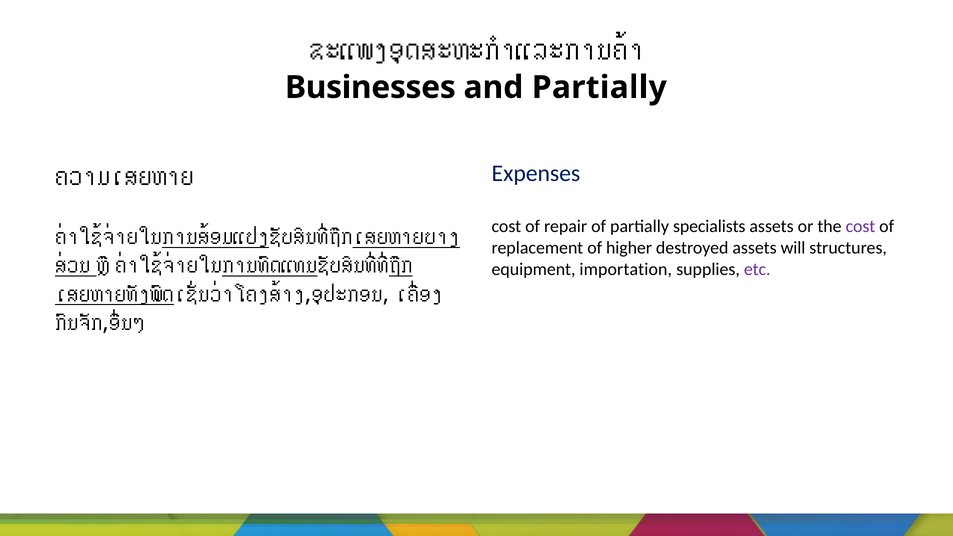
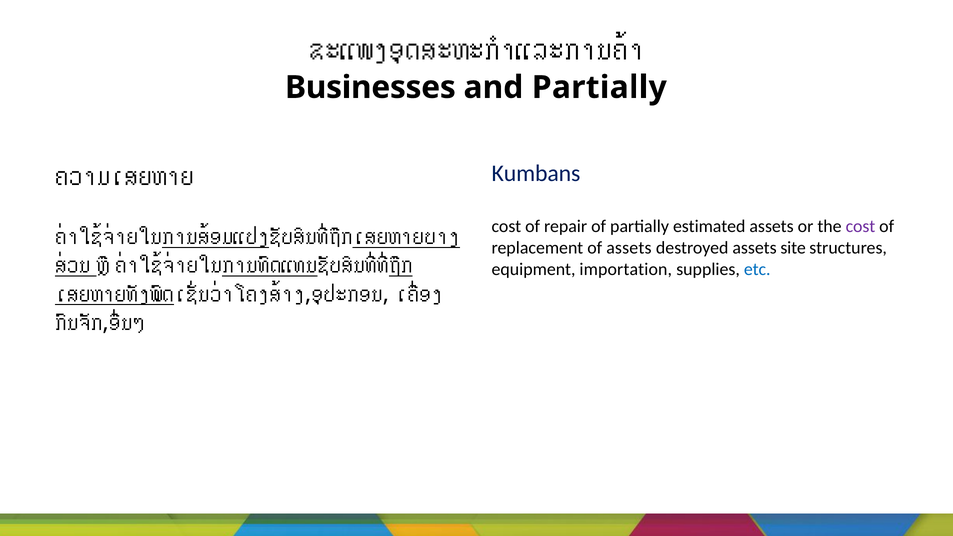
Expenses: Expenses -> Kumbans
specialists: specialists -> estimated
of higher: higher -> assets
will: will -> site
etc colour: purple -> blue
